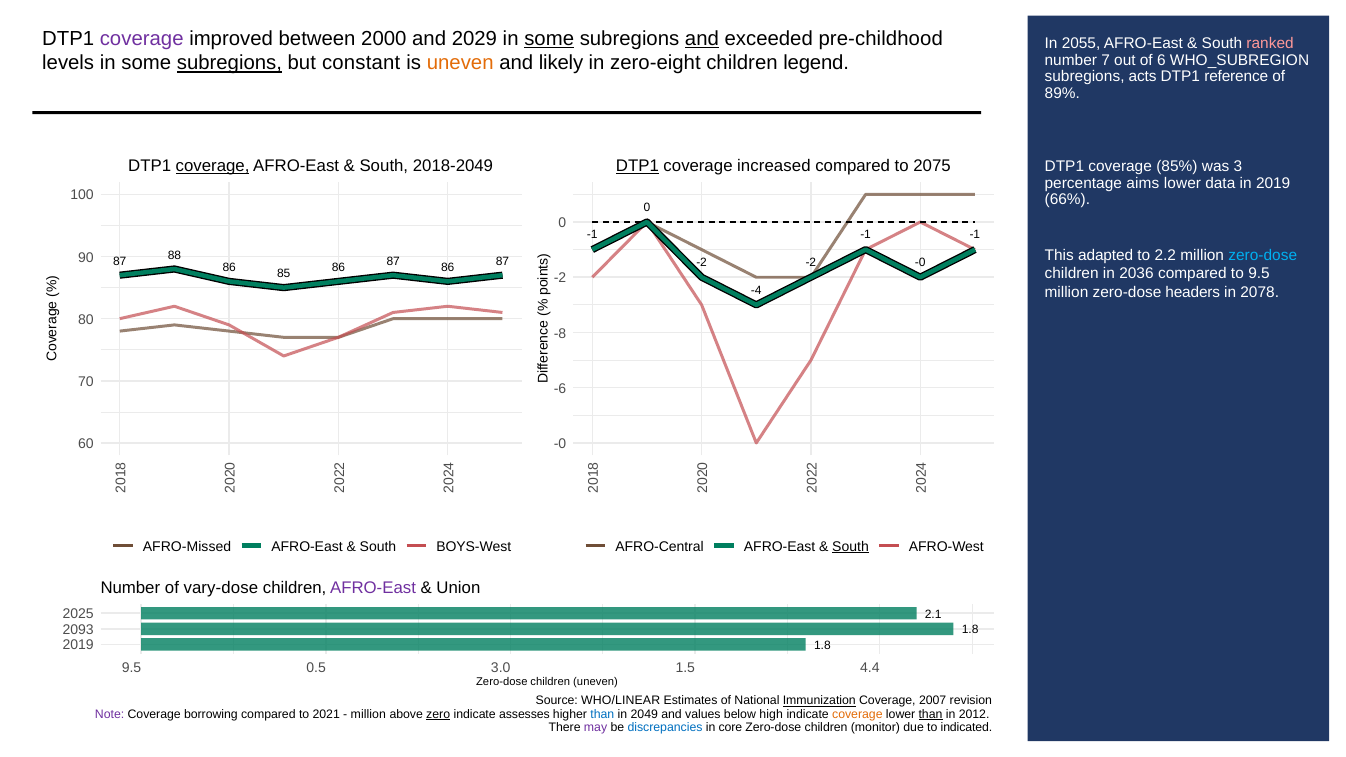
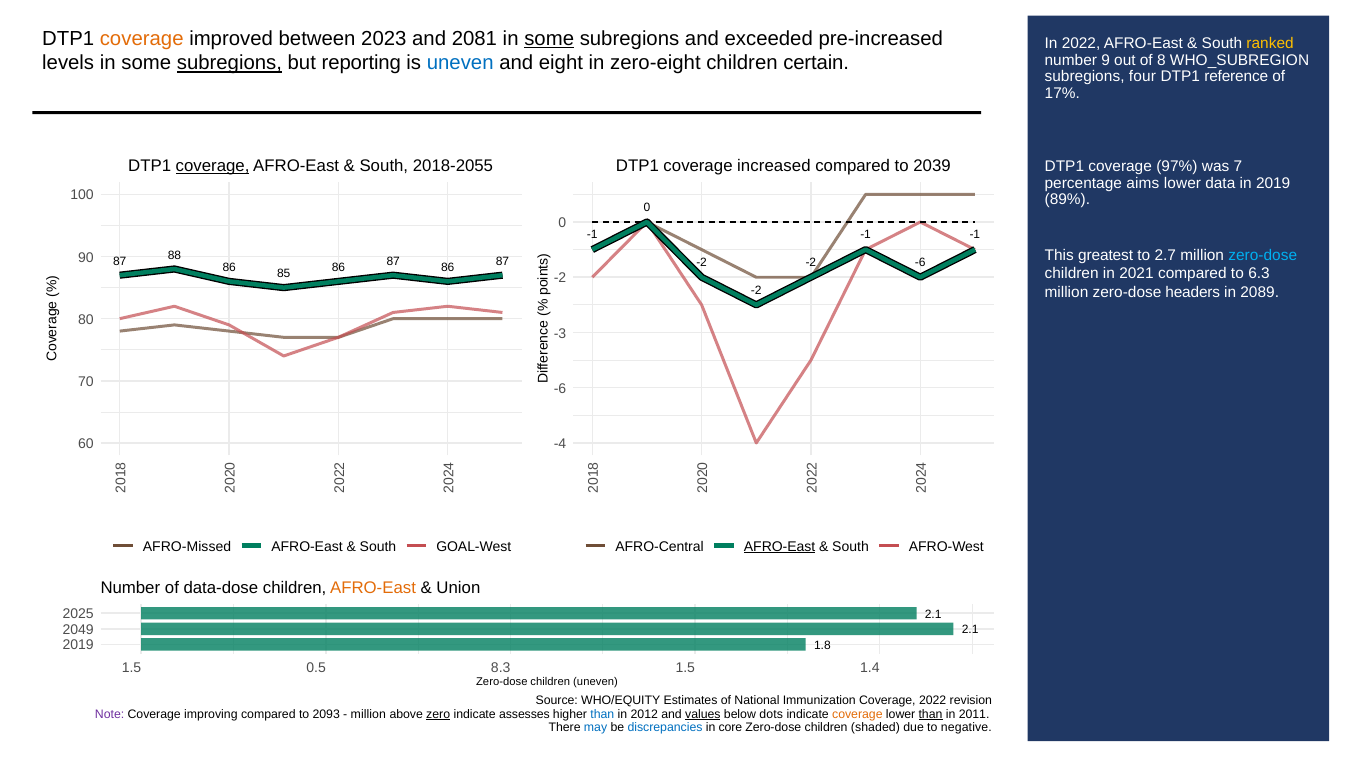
coverage at (142, 39) colour: purple -> orange
2000: 2000 -> 2023
2029: 2029 -> 2081
and at (702, 39) underline: present -> none
pre-childhood: pre-childhood -> pre-increased
In 2055: 2055 -> 2022
ranked colour: pink -> yellow
7: 7 -> 9
of 6: 6 -> 8
constant: constant -> reporting
uneven at (460, 63) colour: orange -> blue
likely: likely -> eight
legend: legend -> certain
acts: acts -> four
89%: 89% -> 17%
2018-2049: 2018-2049 -> 2018-2055
DTP1 at (637, 166) underline: present -> none
2075: 2075 -> 2039
85%: 85% -> 97%
3: 3 -> 7
66%: 66% -> 89%
adapted: adapted -> greatest
2.2: 2.2 -> 2.7
-0 at (920, 263): -0 -> -6
2036: 2036 -> 2021
to 9.5: 9.5 -> 6.3
-4 at (756, 290): -4 -> -2
2078: 2078 -> 2089
-8: -8 -> -3
-0 at (560, 444): -0 -> -4
BOYS-West: BOYS-West -> GOAL-West
AFRO-East at (780, 547) underline: none -> present
South at (851, 547) underline: present -> none
vary-dose: vary-dose -> data-dose
AFRO-East at (373, 588) colour: purple -> orange
2093: 2093 -> 2049
1.8 at (970, 630): 1.8 -> 2.1
9.5 at (131, 668): 9.5 -> 1.5
3.0: 3.0 -> 8.3
4.4: 4.4 -> 1.4
WHO/LINEAR: WHO/LINEAR -> WHO/EQUITY
Immunization underline: present -> none
Coverage 2007: 2007 -> 2022
borrowing: borrowing -> improving
2021: 2021 -> 2093
2049: 2049 -> 2012
values underline: none -> present
high: high -> dots
2012: 2012 -> 2011
may colour: purple -> blue
monitor: monitor -> shaded
indicated: indicated -> negative
